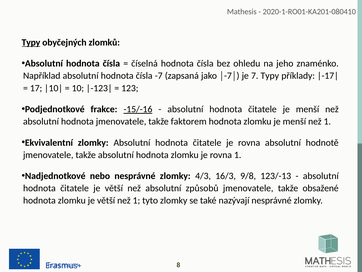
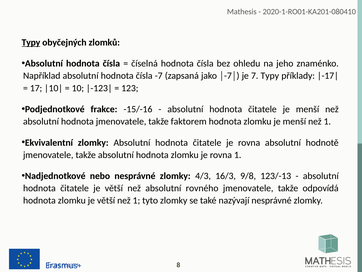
-15/-16 underline: present -> none
způsobů: způsobů -> rovného
obsažené: obsažené -> odpovídá
